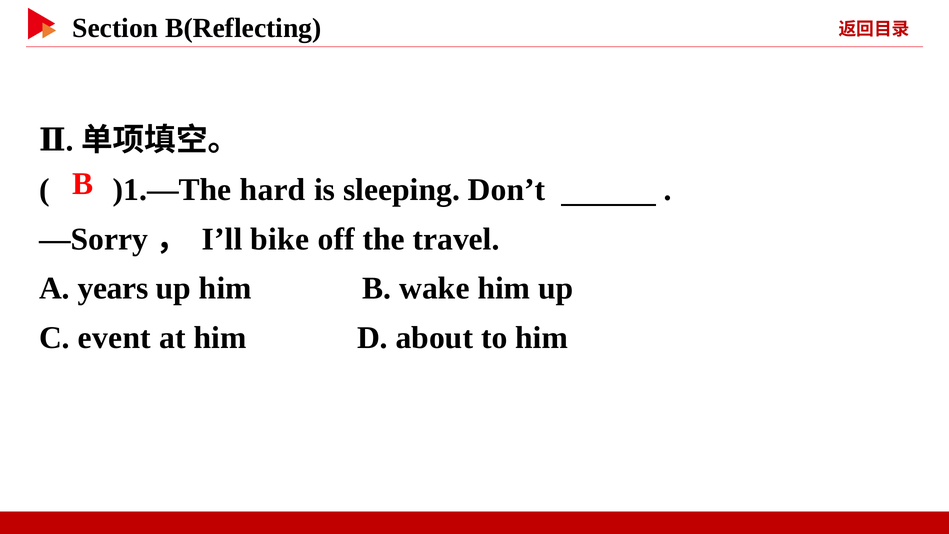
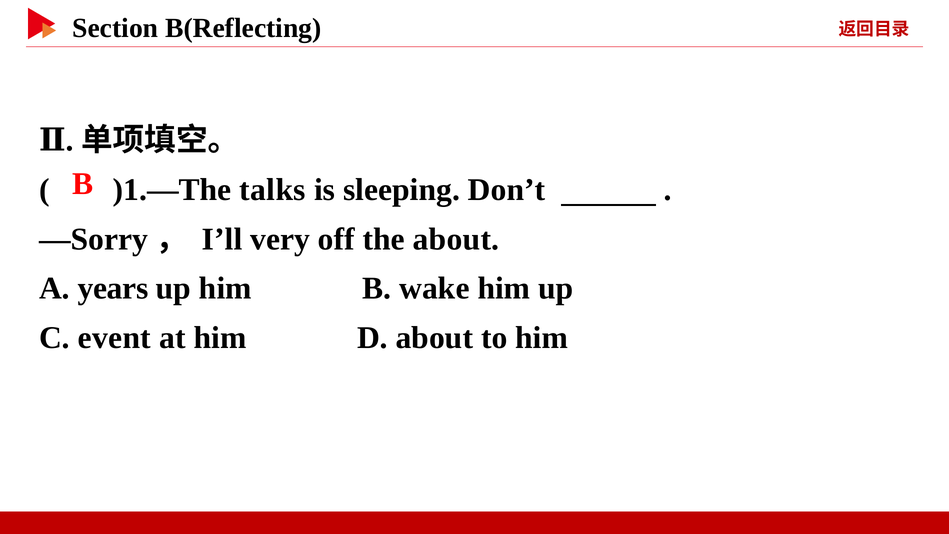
hard: hard -> talks
bike: bike -> very
the travel: travel -> about
